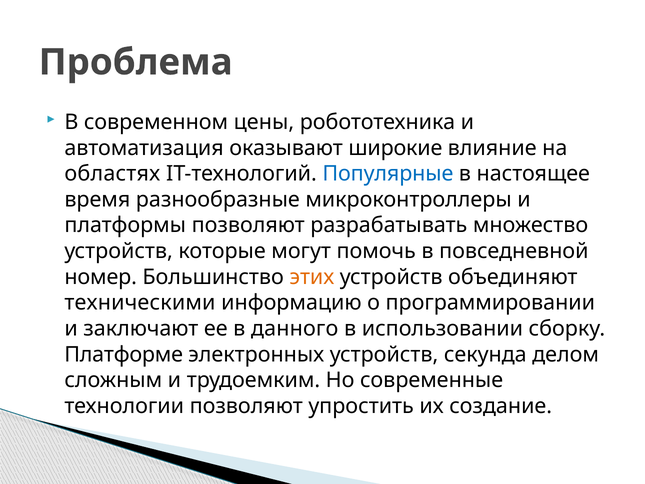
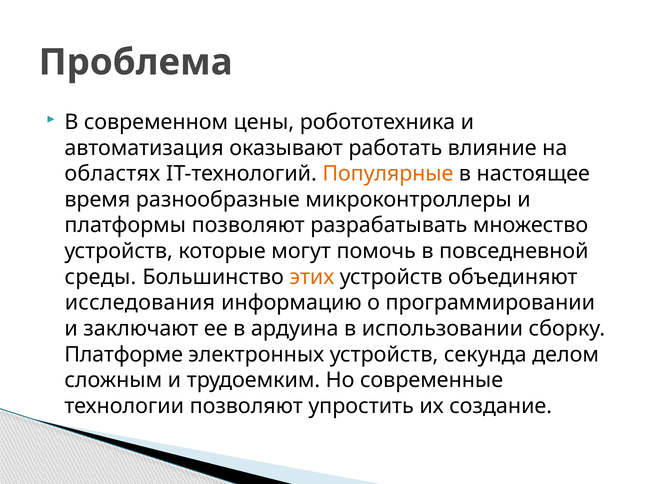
широкие: широкие -> работать
Популярные colour: blue -> orange
номер: номер -> среды
техническими: техническими -> исследования
данного: данного -> ардуина
